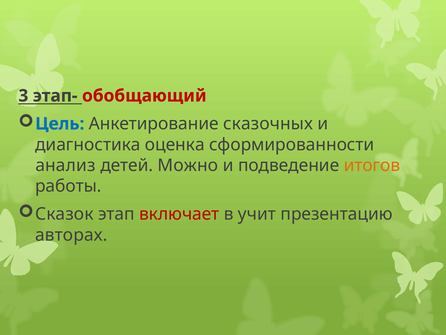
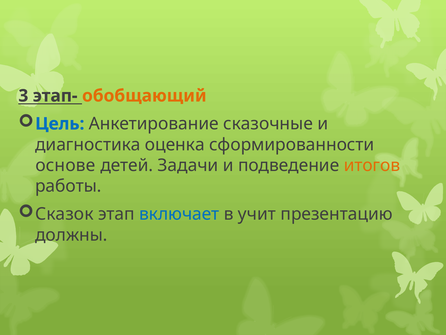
обобщающий colour: red -> orange
сказочных: сказочных -> сказочные
анализ: анализ -> основе
Можно: Можно -> Задачи
включает colour: red -> blue
авторах: авторах -> должны
